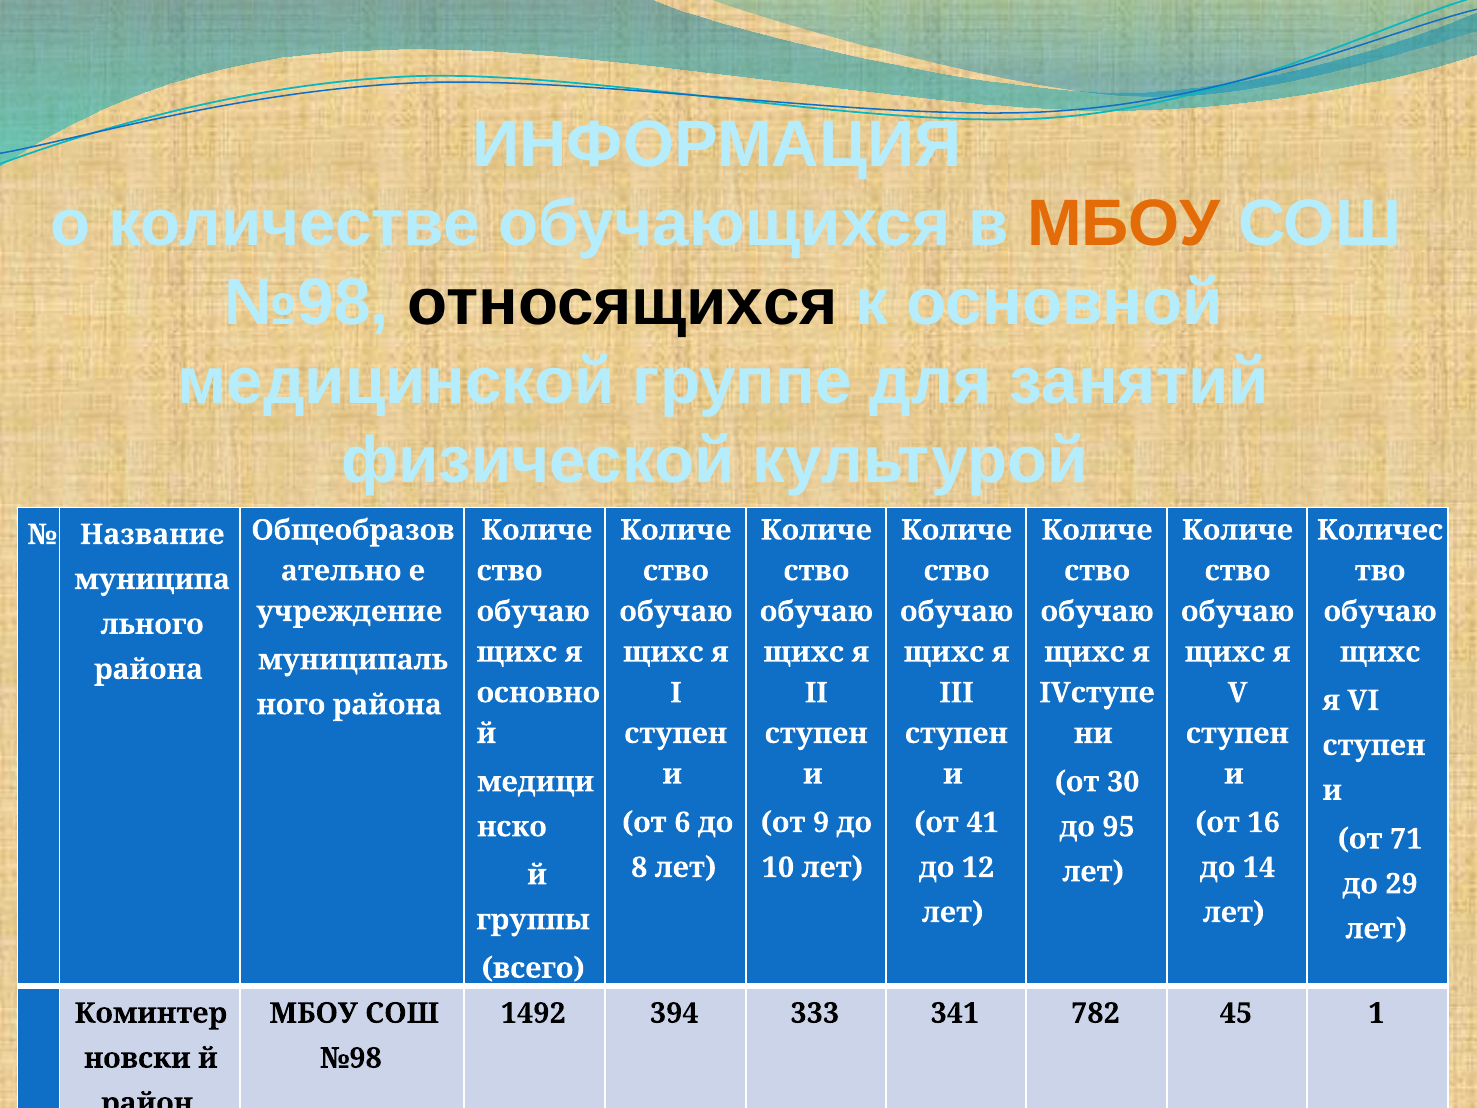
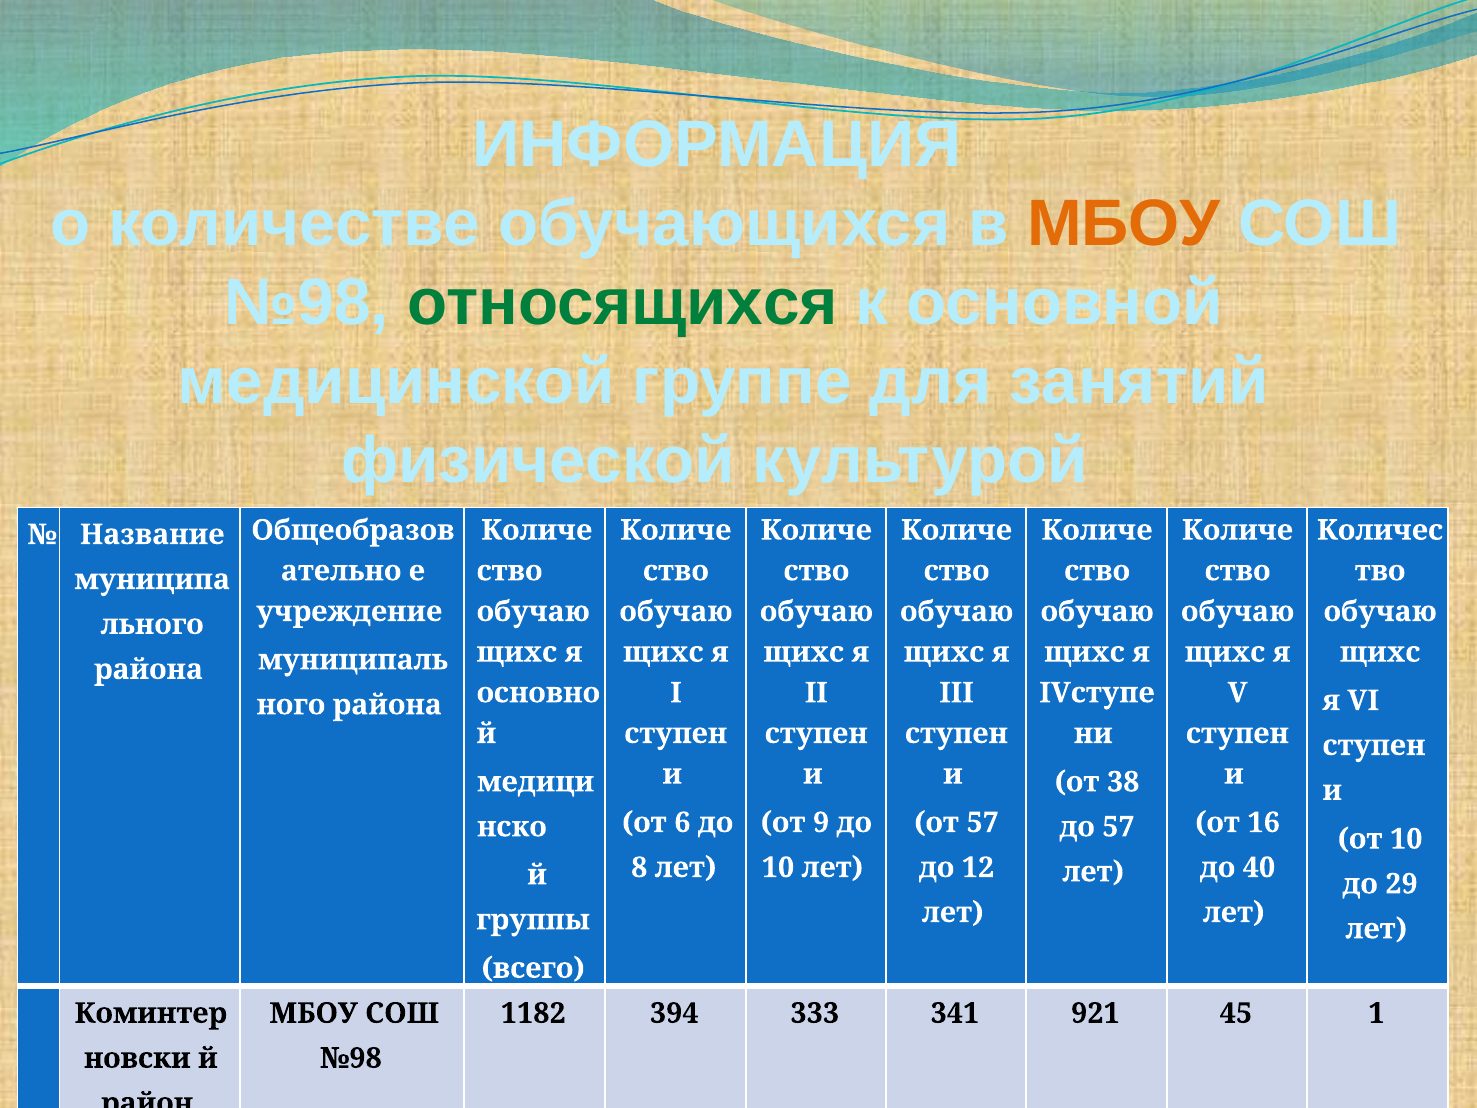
относящихся colour: black -> green
30: 30 -> 38
от 41: 41 -> 57
до 95: 95 -> 57
от 71: 71 -> 10
14: 14 -> 40
1492: 1492 -> 1182
782: 782 -> 921
